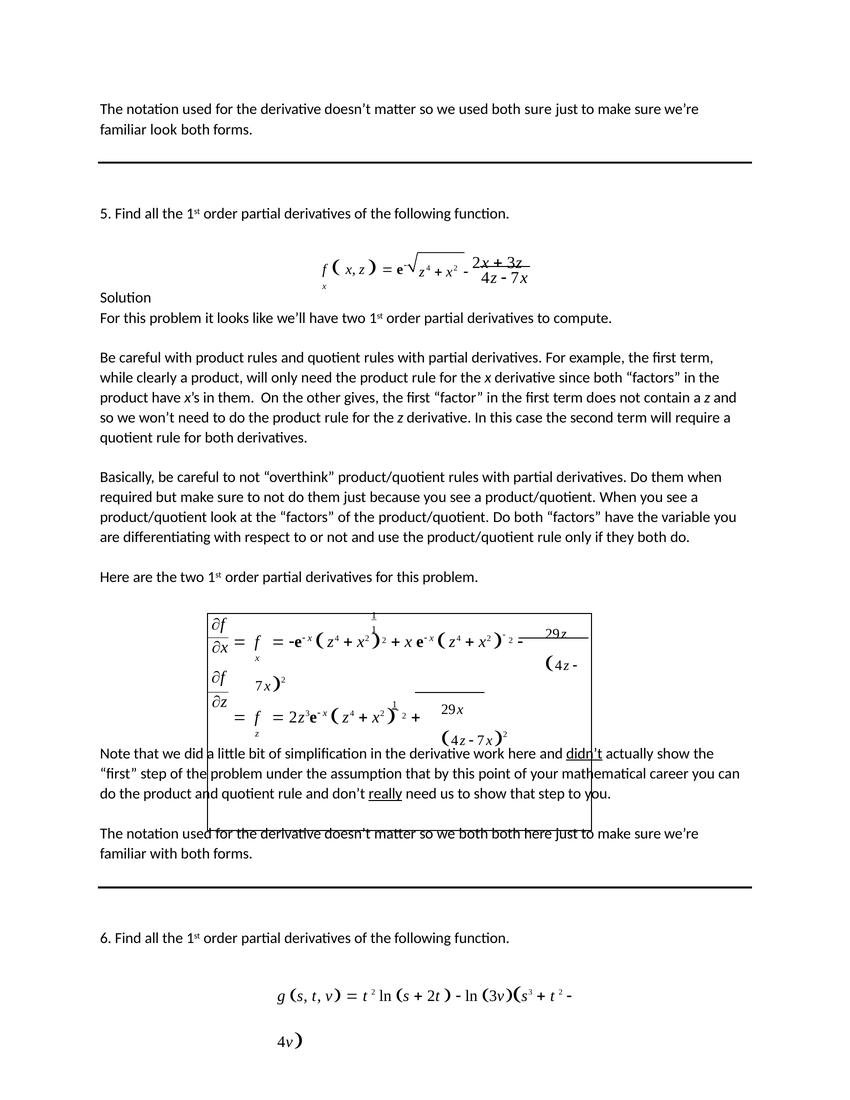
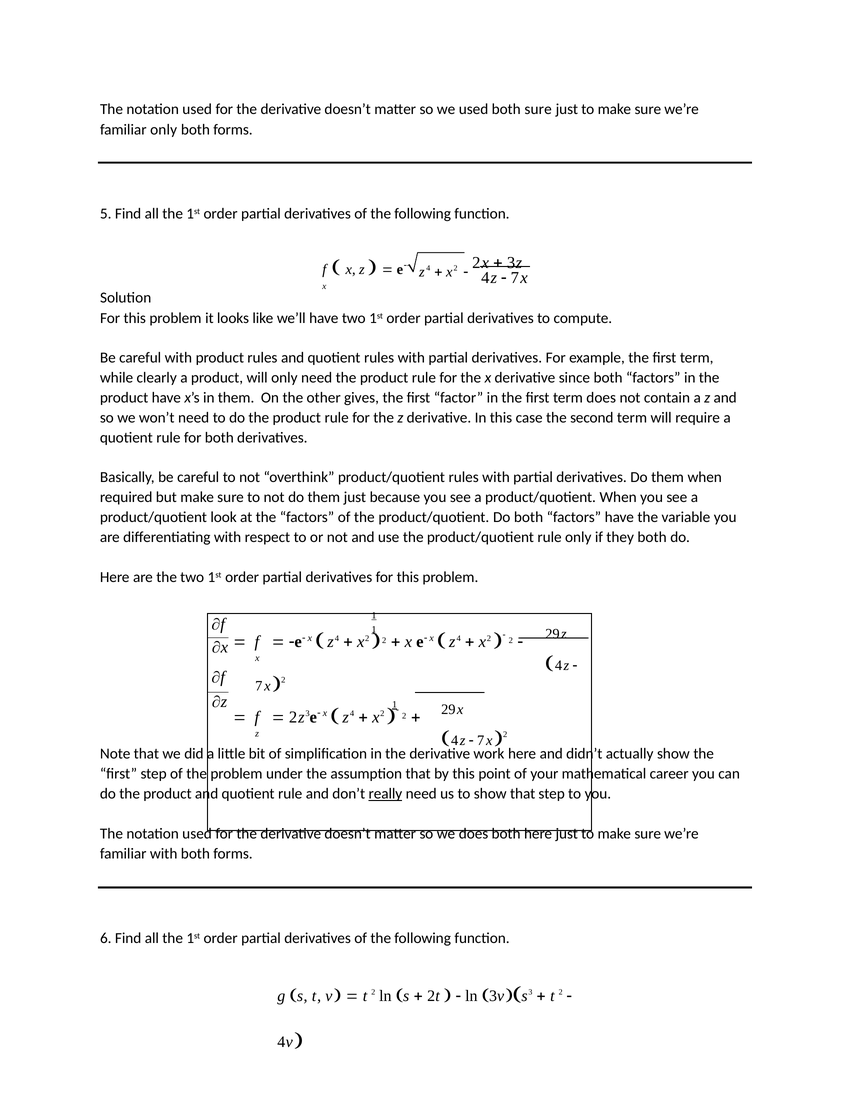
familiar look: look -> only
didn’t underline: present -> none
we both: both -> does
